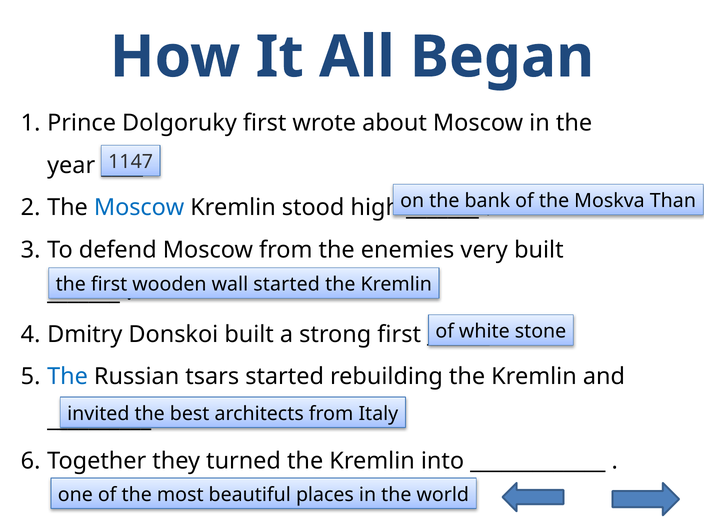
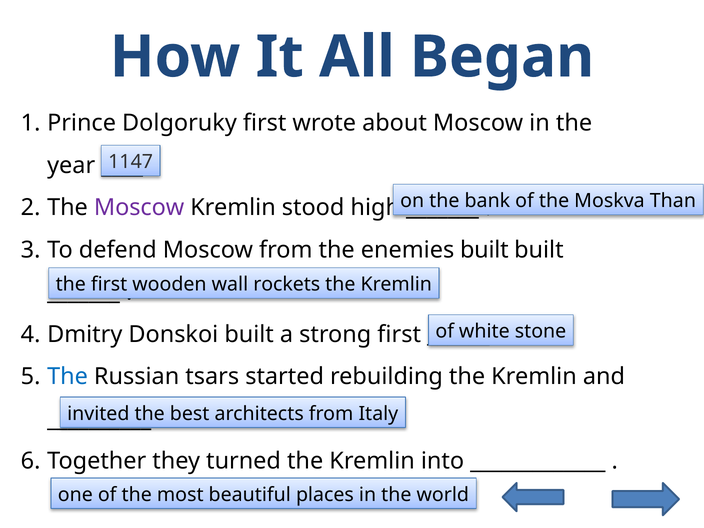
Moscow at (139, 208) colour: blue -> purple
enemies very: very -> built
wall started: started -> rockets
